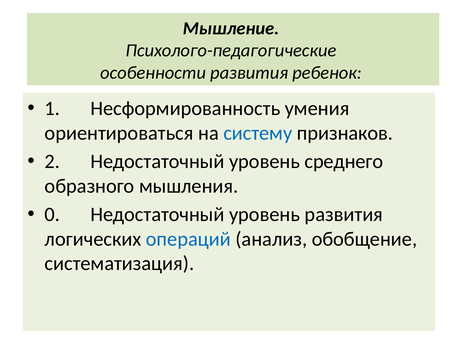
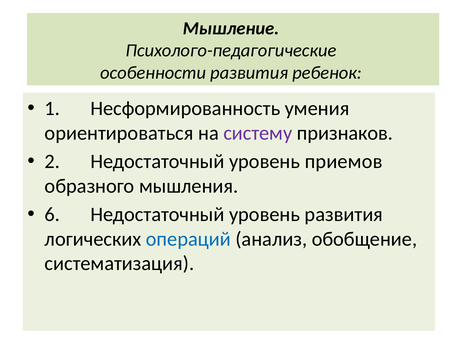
систему colour: blue -> purple
среднего: среднего -> приемов
0: 0 -> 6
